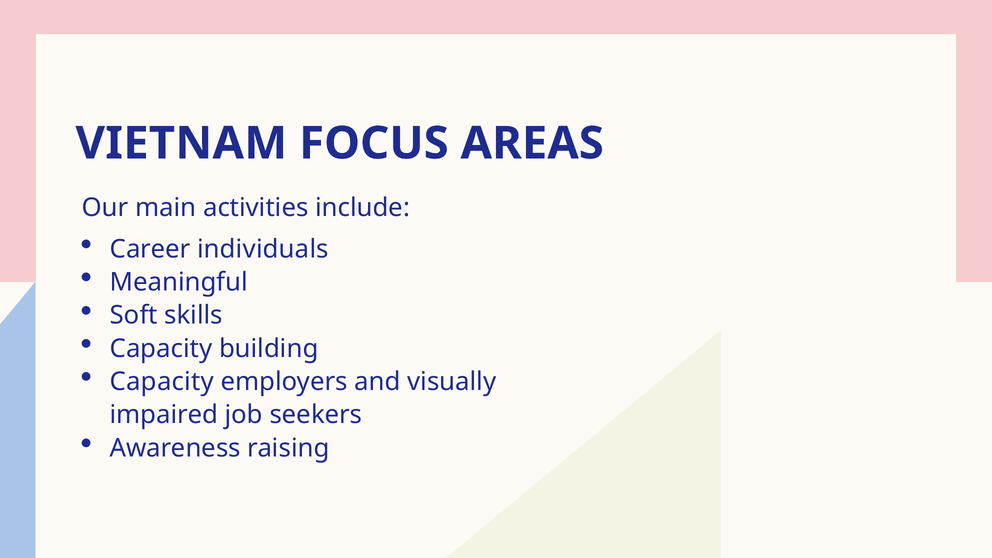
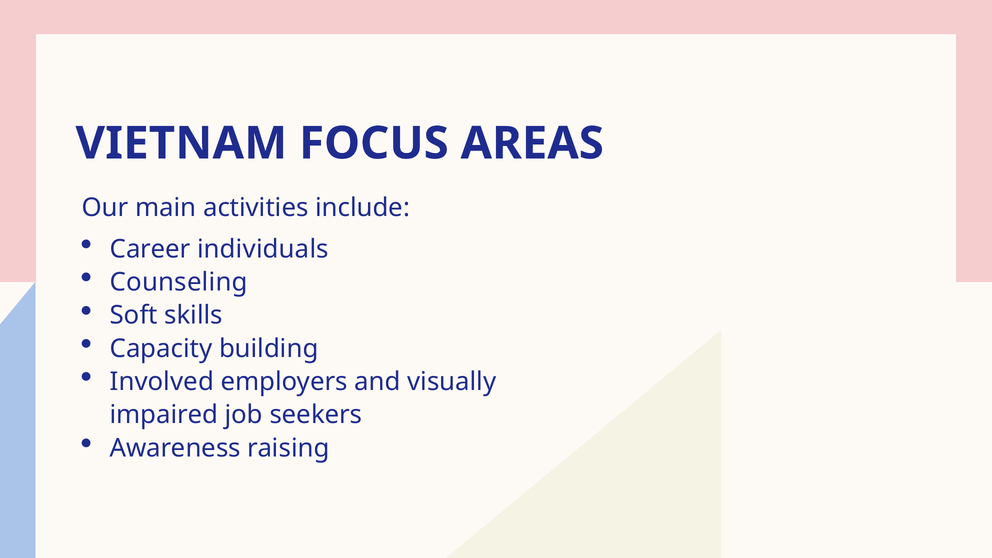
Meaningful: Meaningful -> Counseling
Capacity at (162, 382): Capacity -> Involved
